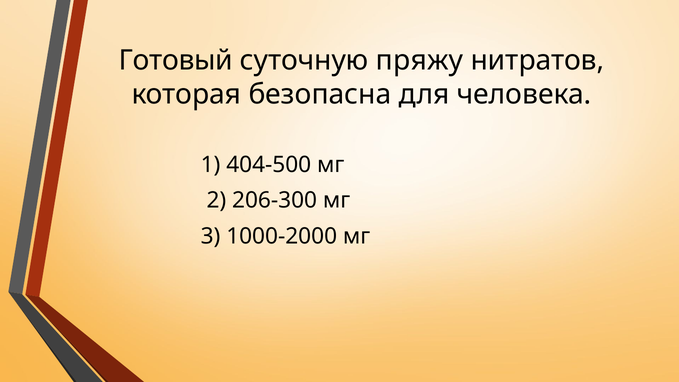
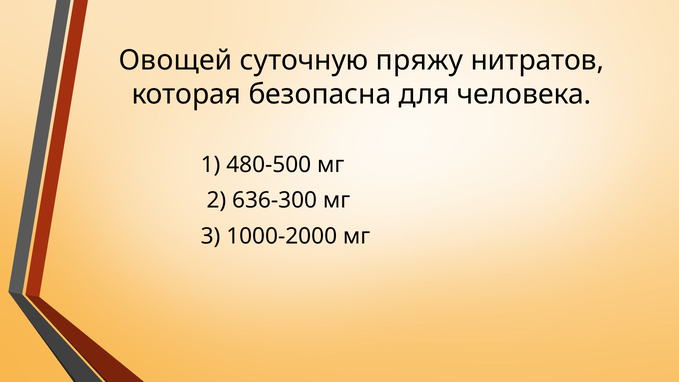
Готовый: Готовый -> Овощей
404-500: 404-500 -> 480-500
206-300: 206-300 -> 636-300
